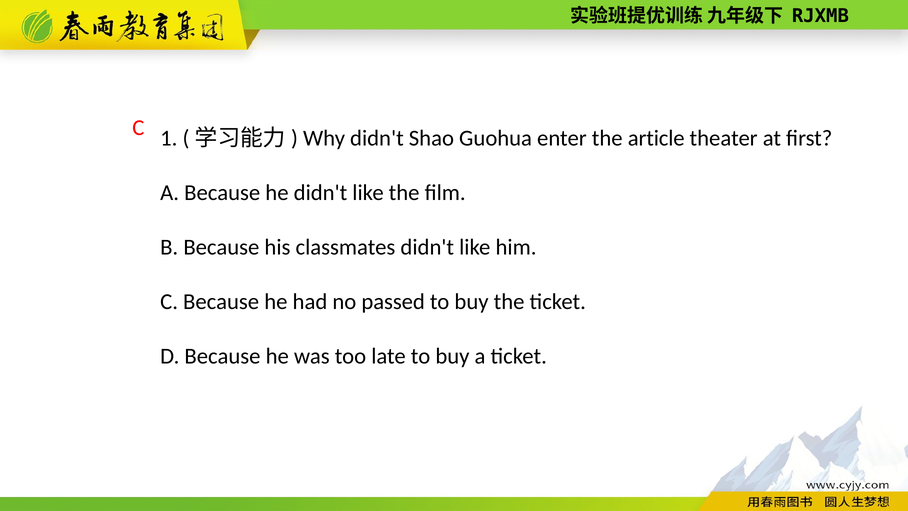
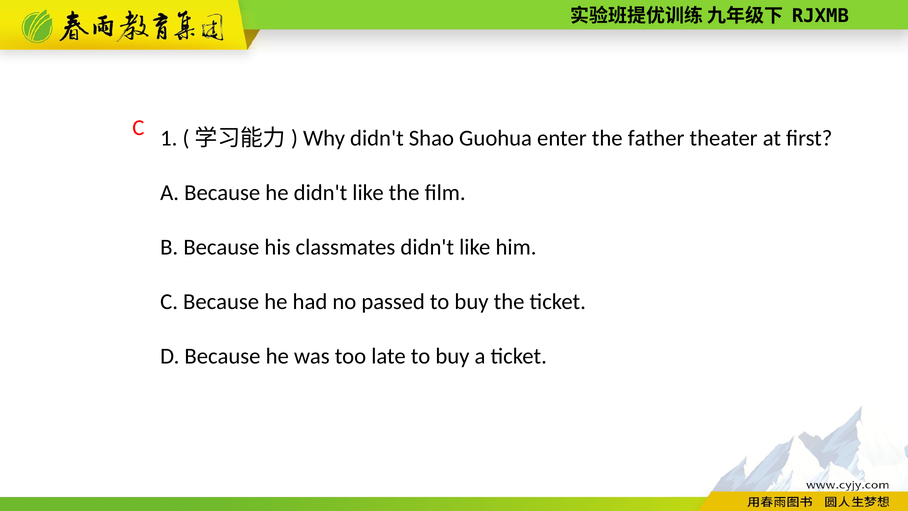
article: article -> father
